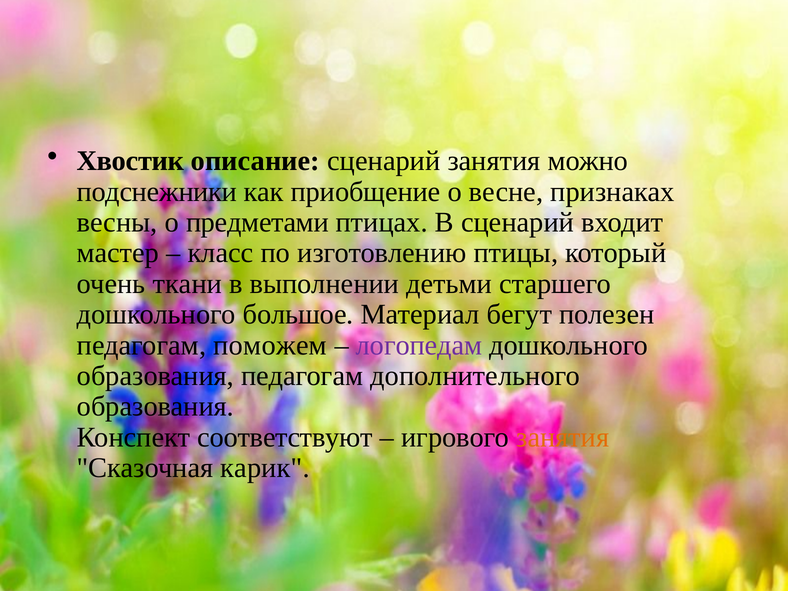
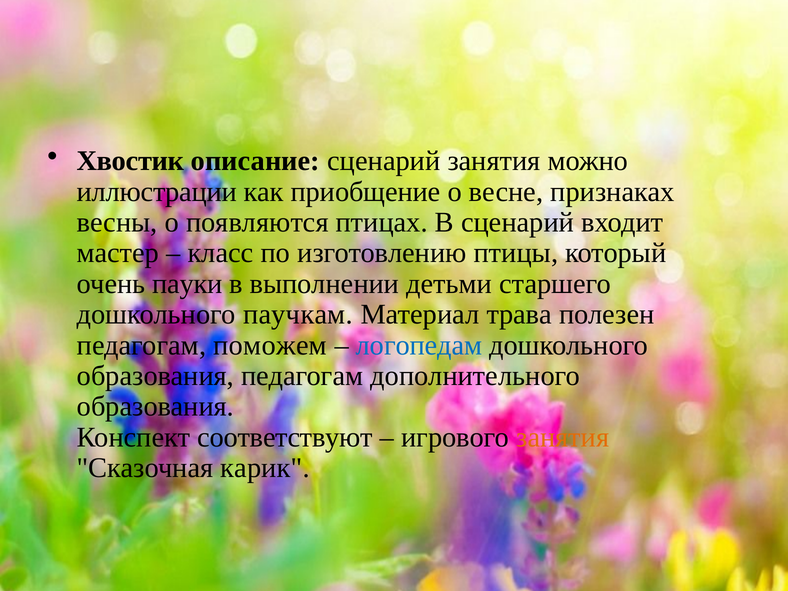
подснежники: подснежники -> иллюстрации
предметами: предметами -> появляются
ткани: ткани -> пауки
большое: большое -> паучкам
бегут: бегут -> трава
логопедам colour: purple -> blue
